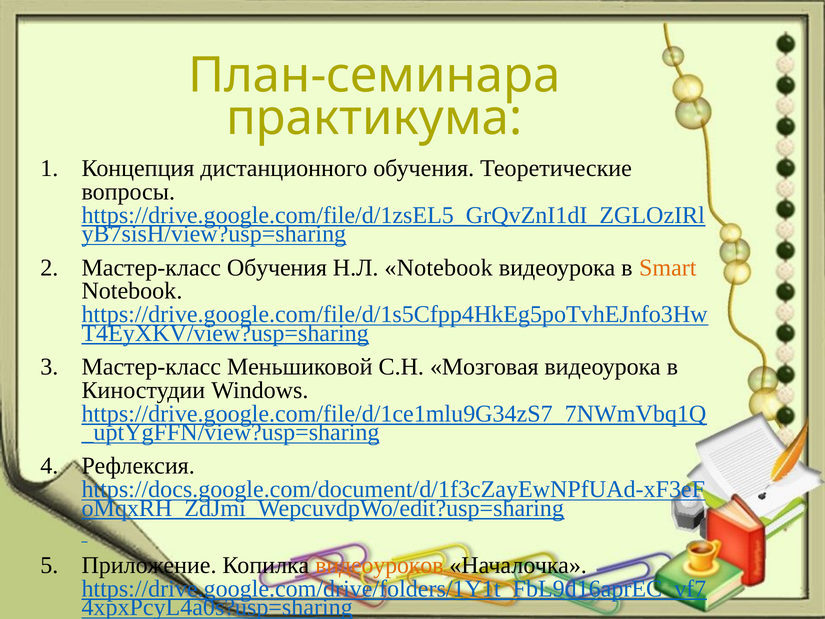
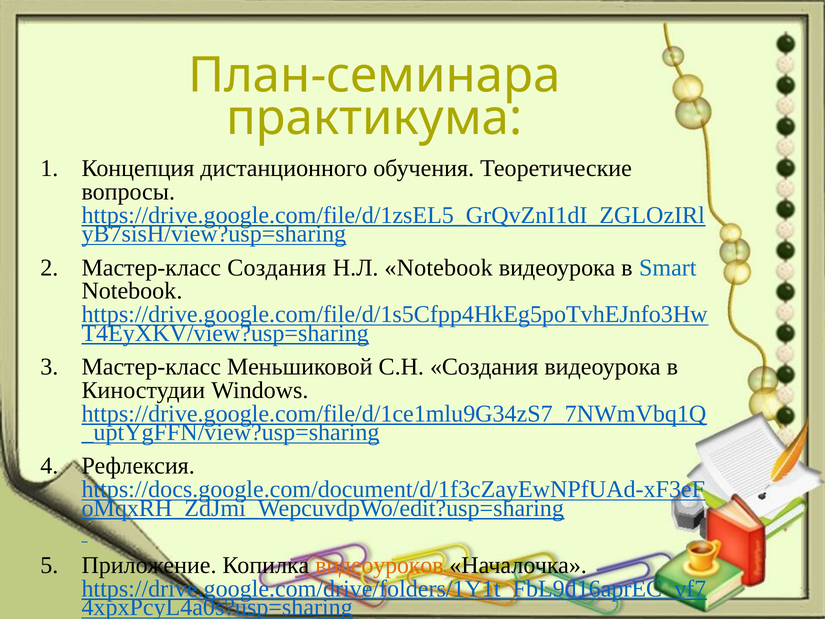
Мастер-класс Обучения: Обучения -> Создания
Smart colour: orange -> blue
С.Н Мозговая: Мозговая -> Создания
